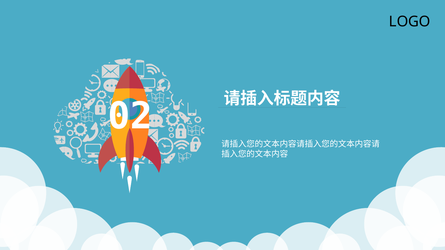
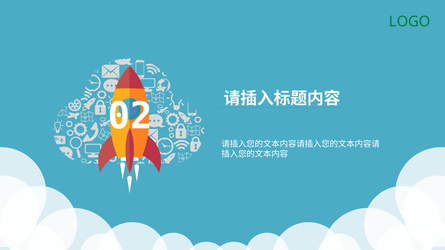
LOGO colour: black -> green
